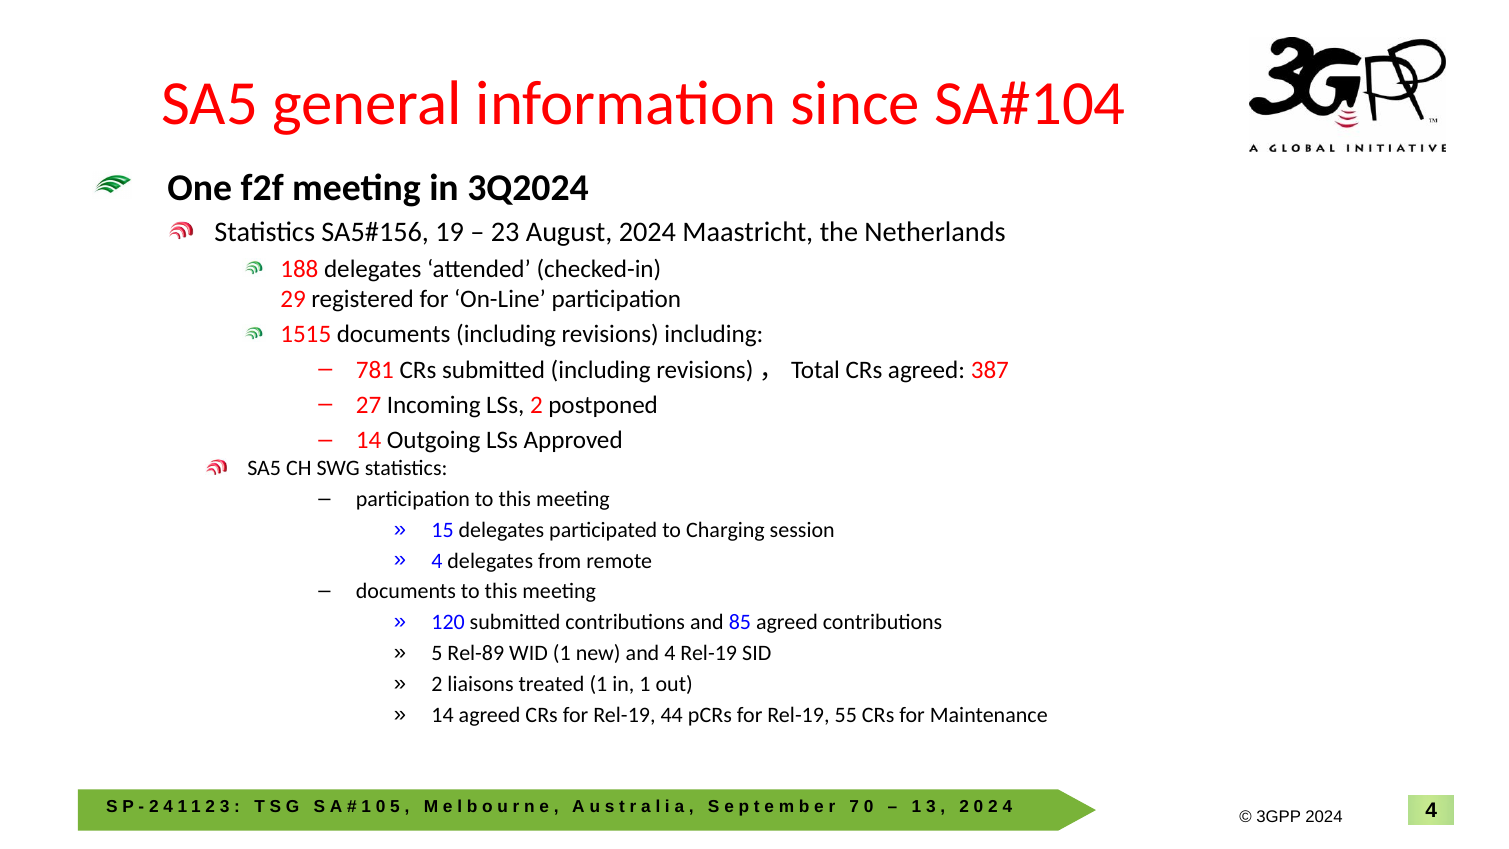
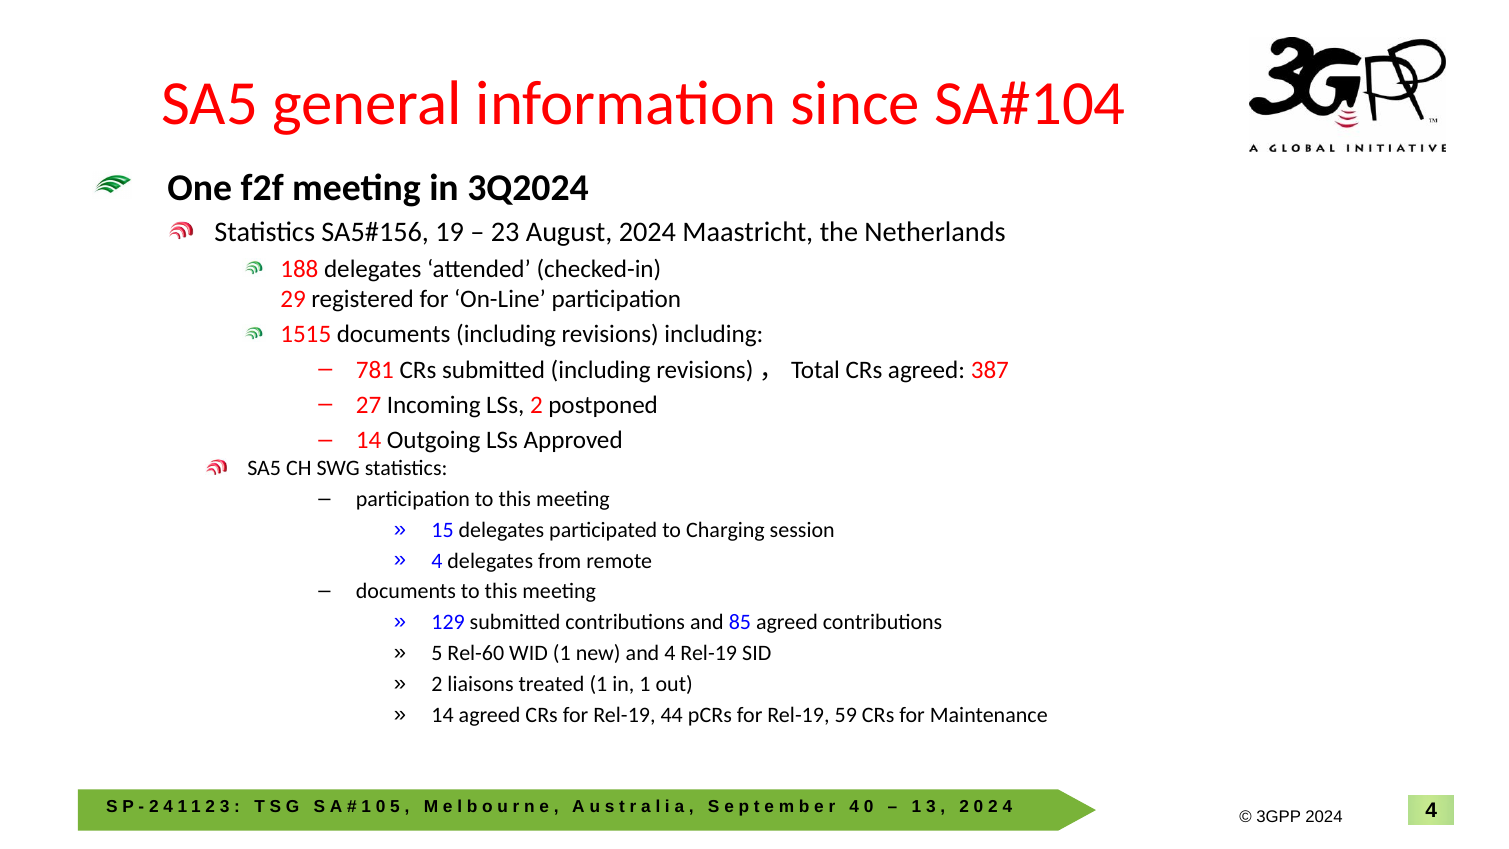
120: 120 -> 129
Rel-89: Rel-89 -> Rel-60
55: 55 -> 59
7 at (854, 806): 7 -> 4
